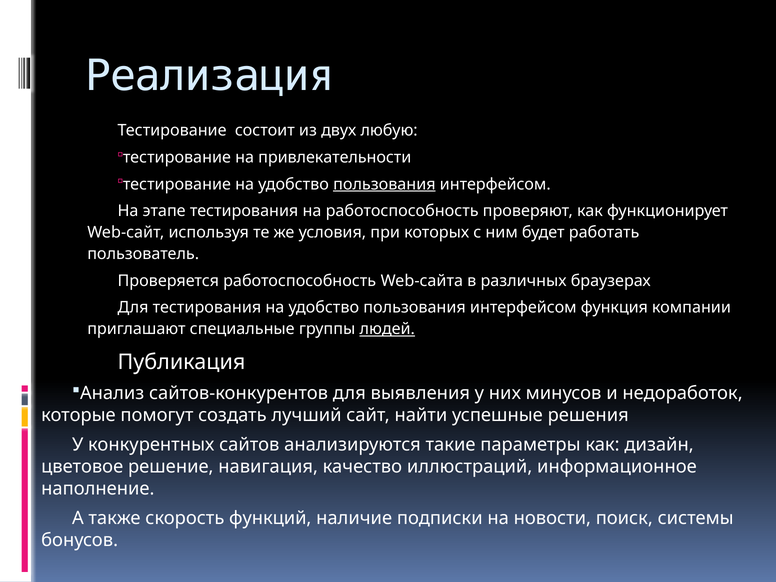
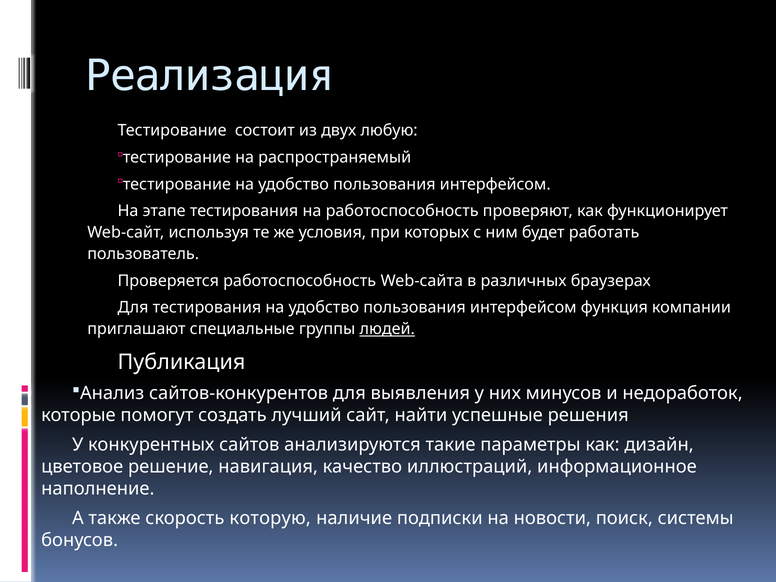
привлекательности: привлекательности -> распространяемый
пользования at (384, 184) underline: present -> none
функций: функций -> которую
